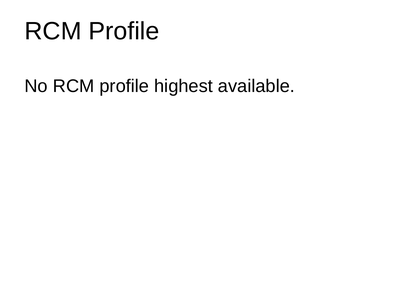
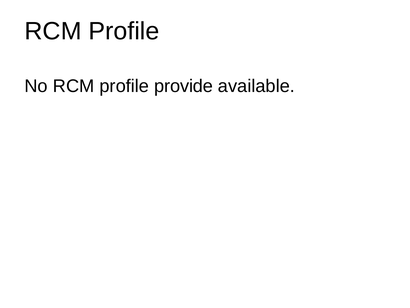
highest: highest -> provide
